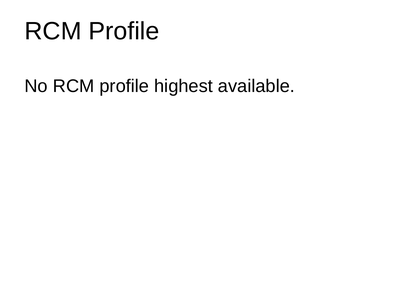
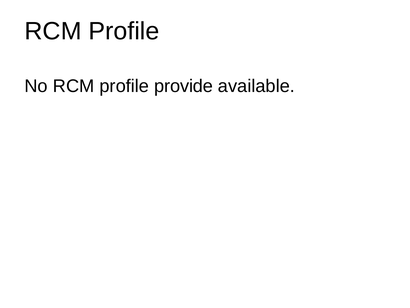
highest: highest -> provide
